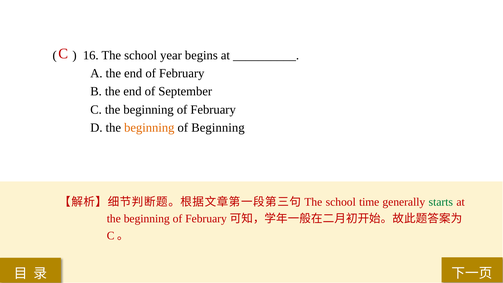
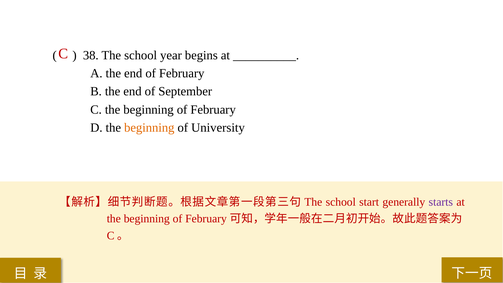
16: 16 -> 38
of Beginning: Beginning -> University
time: time -> start
starts colour: green -> purple
